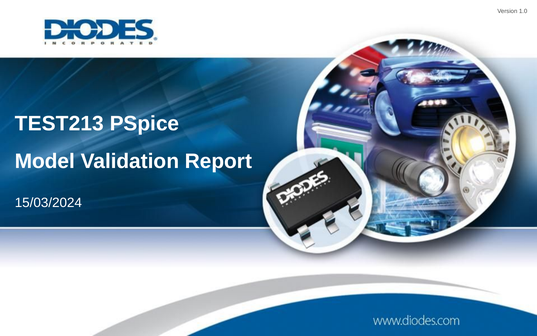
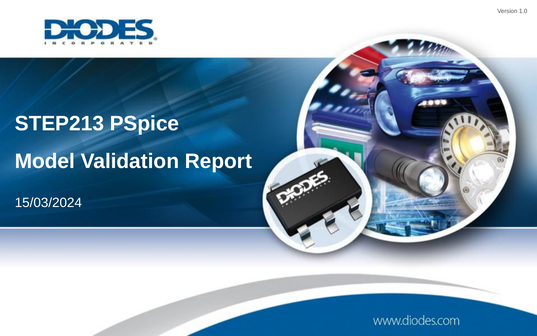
TEST213: TEST213 -> STEP213
